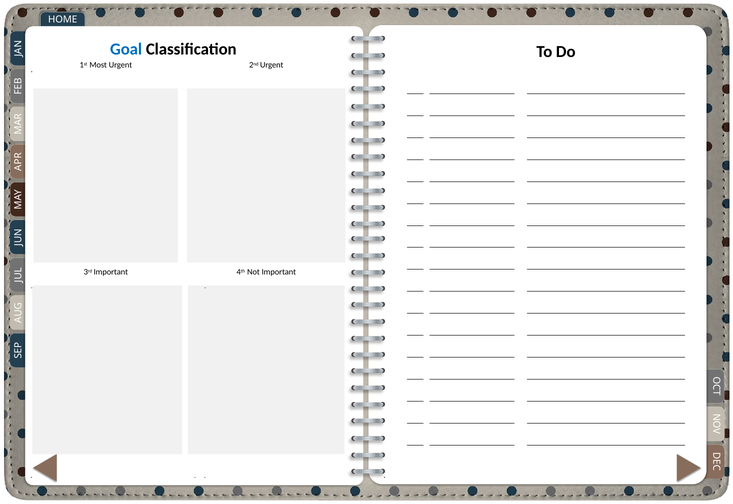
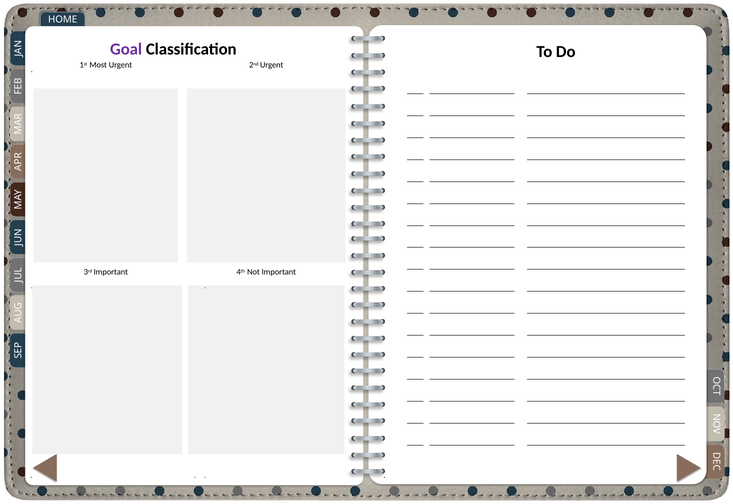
Goal colour: blue -> purple
